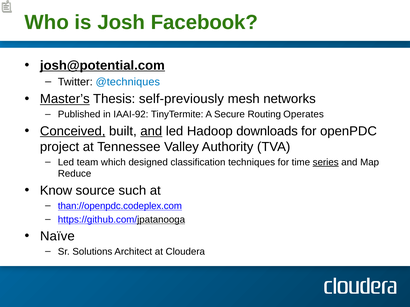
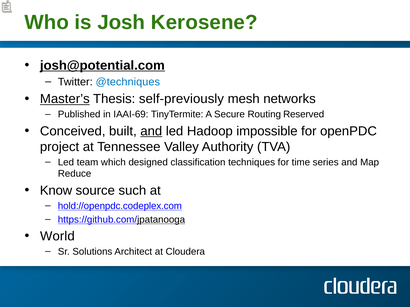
Facebook: Facebook -> Kerosene
IAAI-92: IAAI-92 -> IAAI-69
Operates: Operates -> Reserved
Conceived underline: present -> none
downloads: downloads -> impossible
series underline: present -> none
than://openpdc.codeplex.com: than://openpdc.codeplex.com -> hold://openpdc.codeplex.com
Naïve: Naïve -> World
